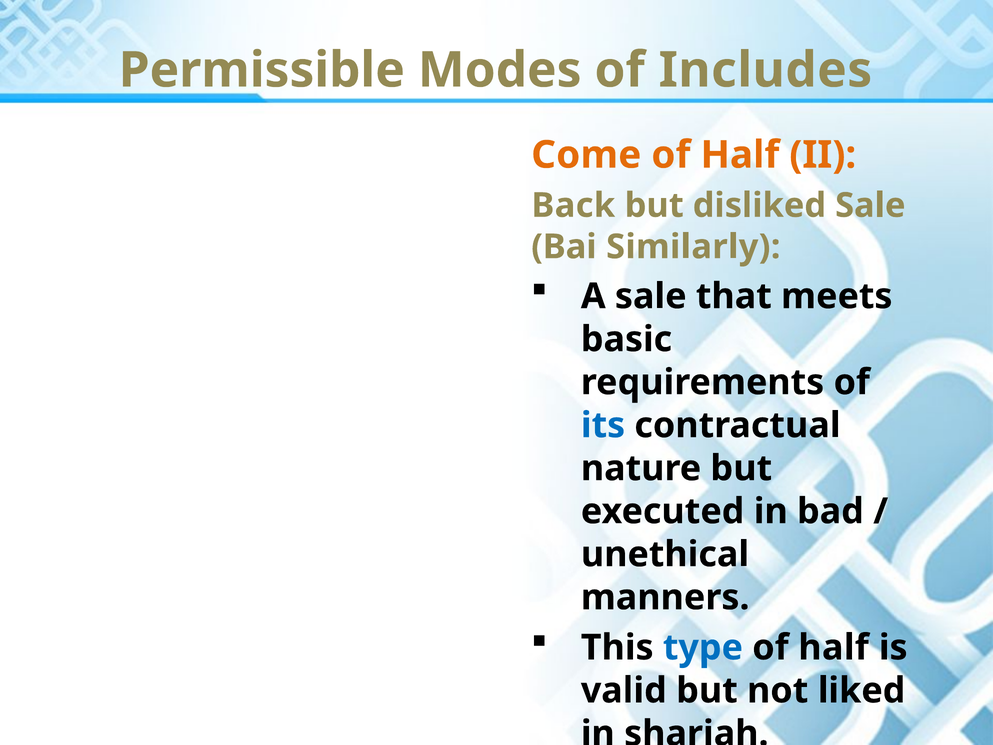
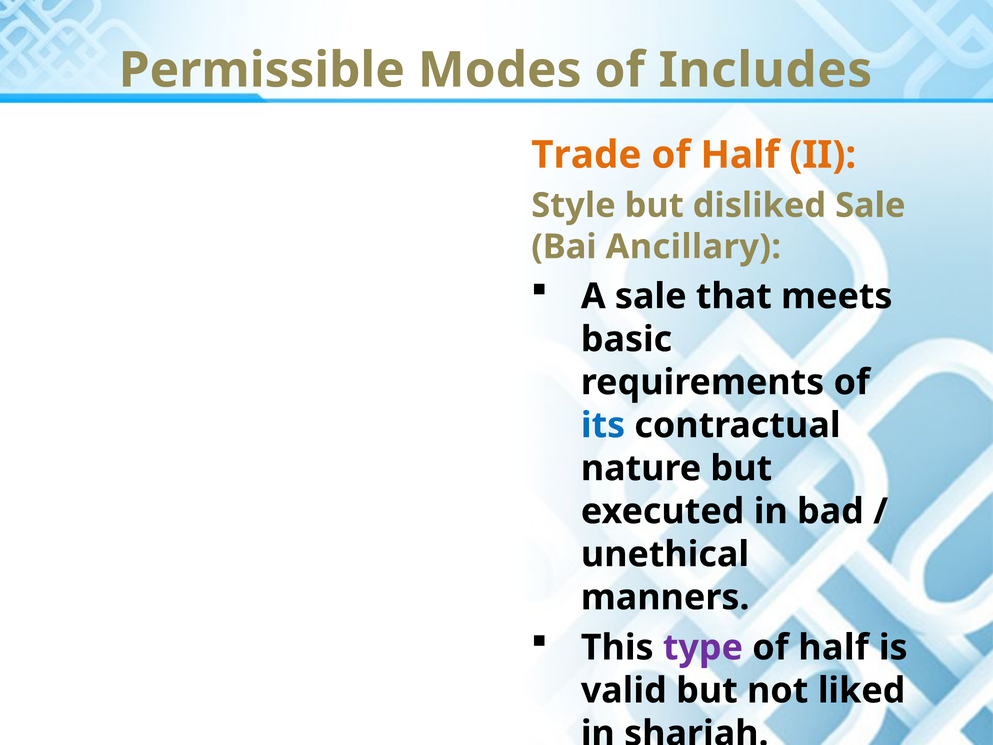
Come: Come -> Trade
Back: Back -> Style
Similarly: Similarly -> Ancillary
type colour: blue -> purple
